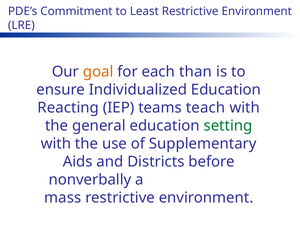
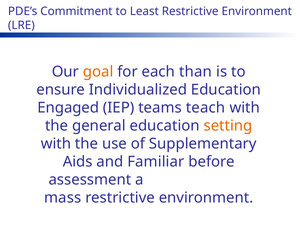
Reacting: Reacting -> Engaged
setting colour: green -> orange
Districts: Districts -> Familiar
nonverbally: nonverbally -> assessment
